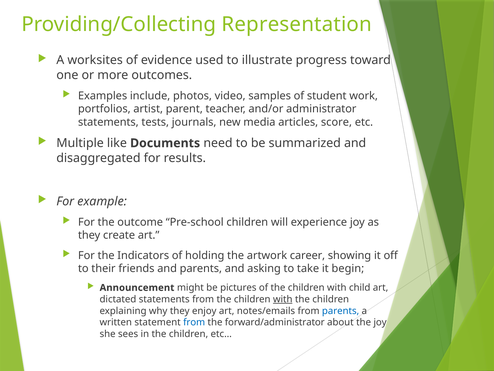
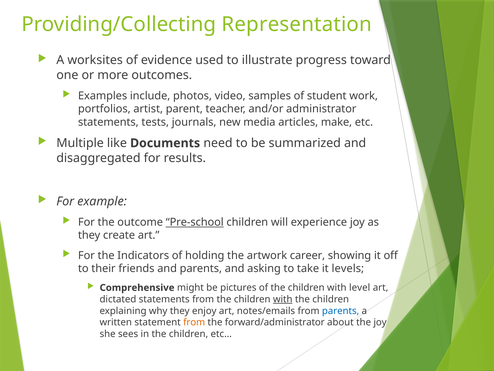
score: score -> make
Pre-school underline: none -> present
begin: begin -> levels
Announcement: Announcement -> Comprehensive
child: child -> level
from at (194, 322) colour: blue -> orange
